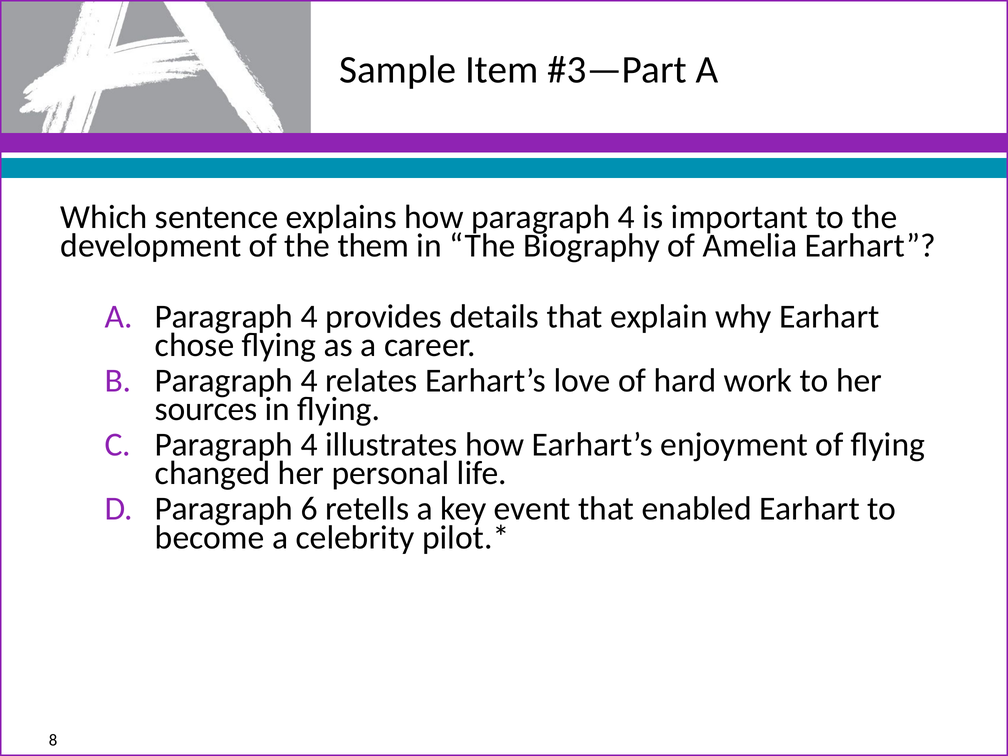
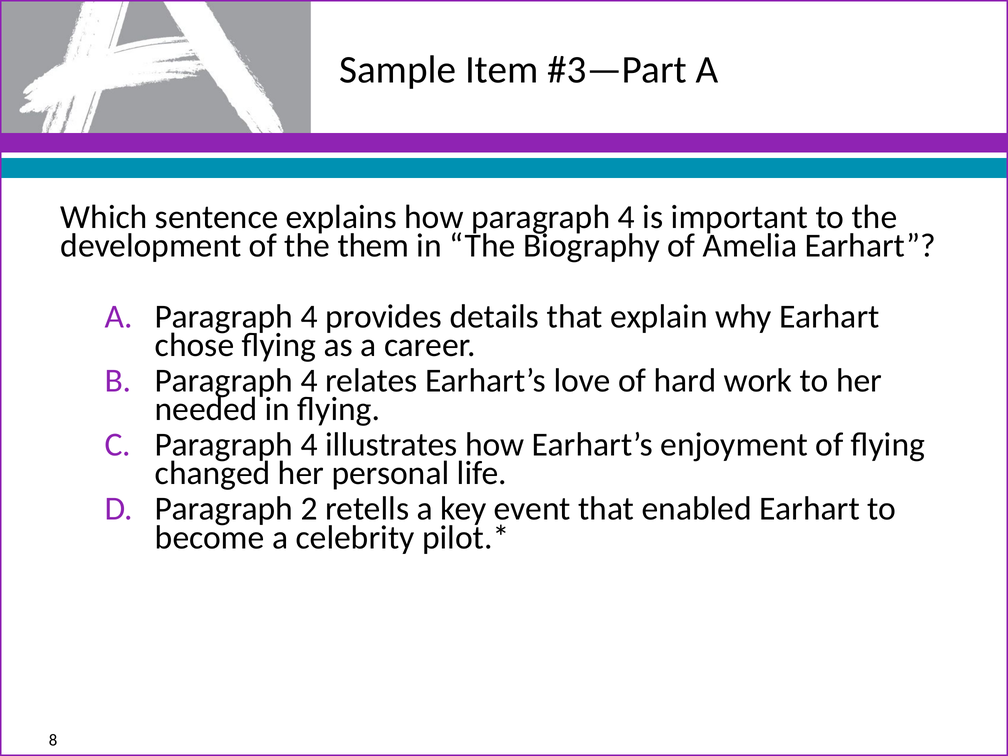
sources: sources -> needed
6: 6 -> 2
